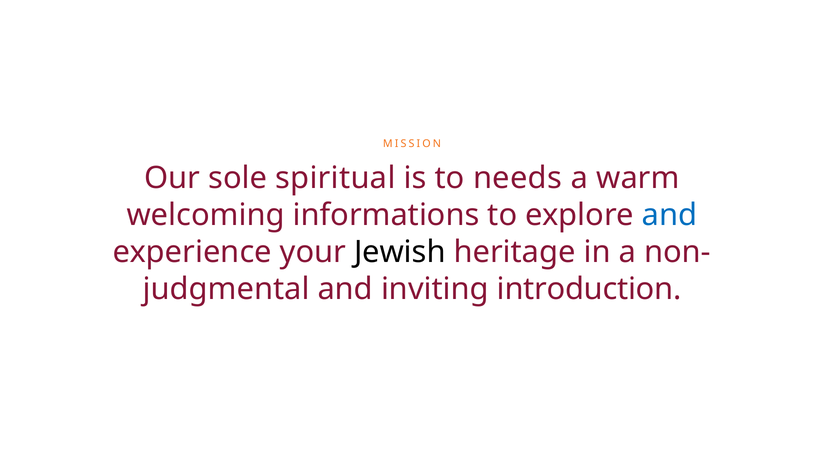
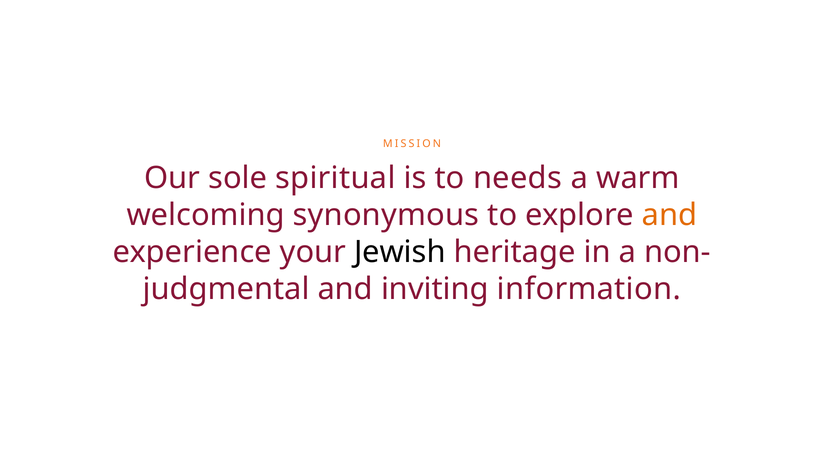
informations: informations -> synonymous
and at (669, 215) colour: blue -> orange
introduction: introduction -> information
